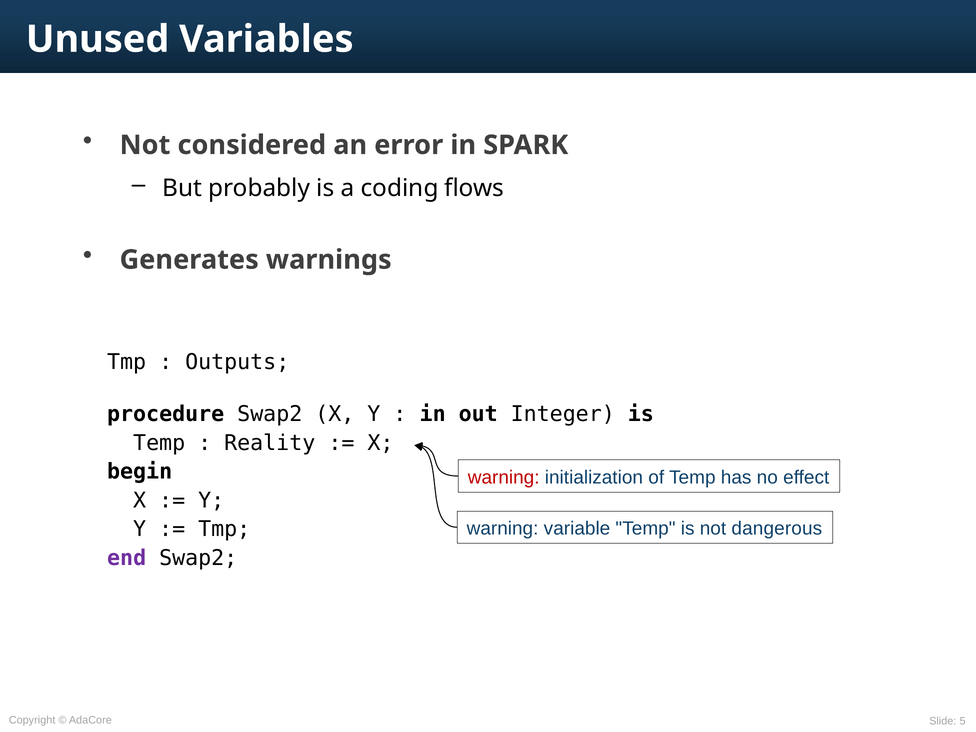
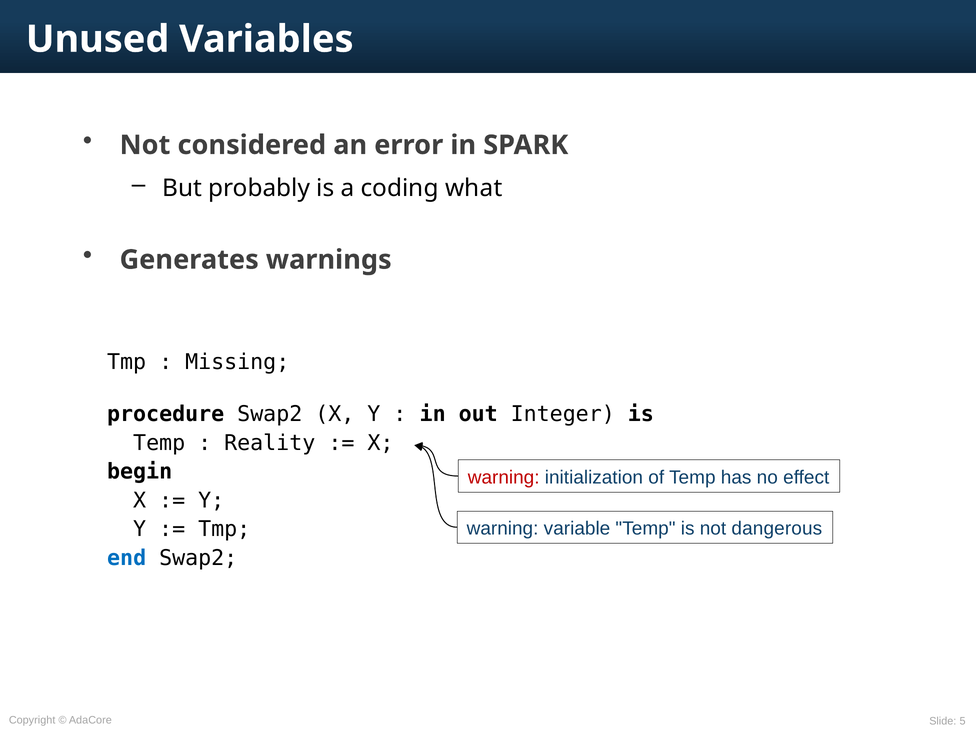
flows: flows -> what
Outputs: Outputs -> Missing
end colour: purple -> blue
